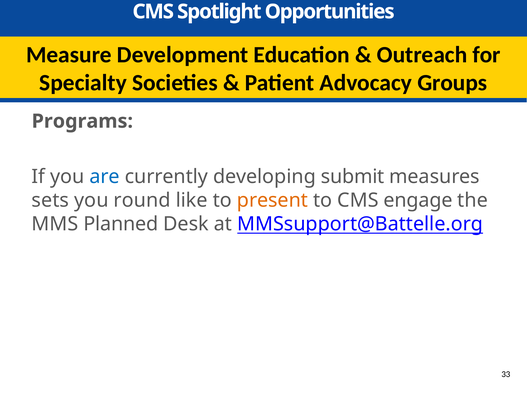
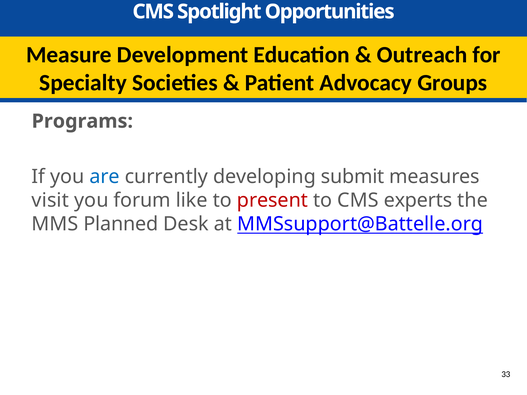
sets: sets -> visit
round: round -> forum
present colour: orange -> red
engage: engage -> experts
